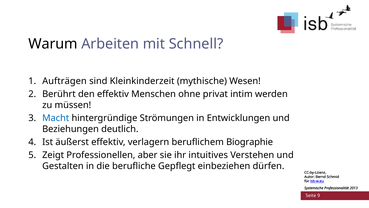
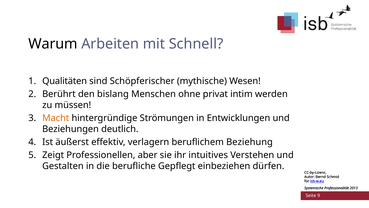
Aufträgen: Aufträgen -> Qualitäten
Kleinkinderzeit: Kleinkinderzeit -> Schöpferischer
den effektiv: effektiv -> bislang
Macht colour: blue -> orange
Biographie: Biographie -> Beziehung
